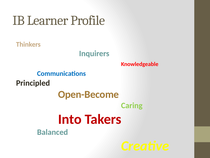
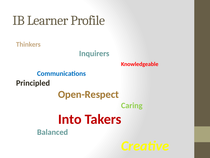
Open-Become: Open-Become -> Open-Respect
